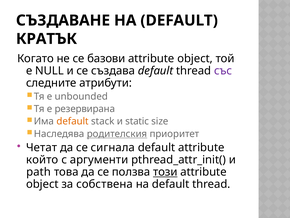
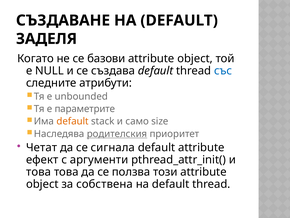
КРАТЪК: КРАТЪК -> ЗАДЕЛЯ
със colour: purple -> blue
резервирана: резервирана -> параметрите
static: static -> само
който: който -> ефект
path at (39, 172): path -> това
този underline: present -> none
